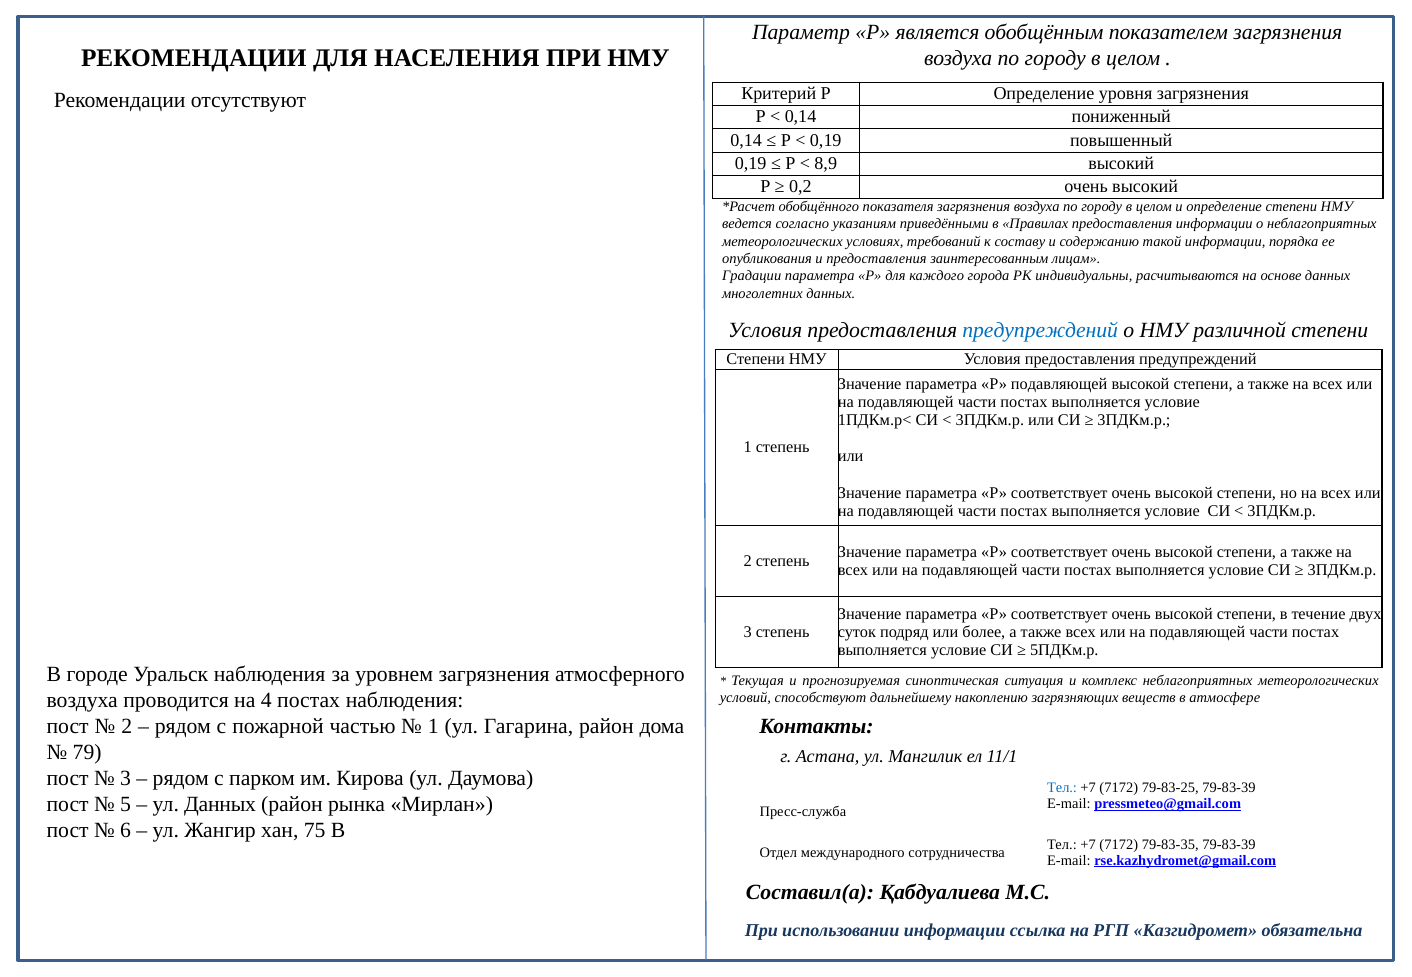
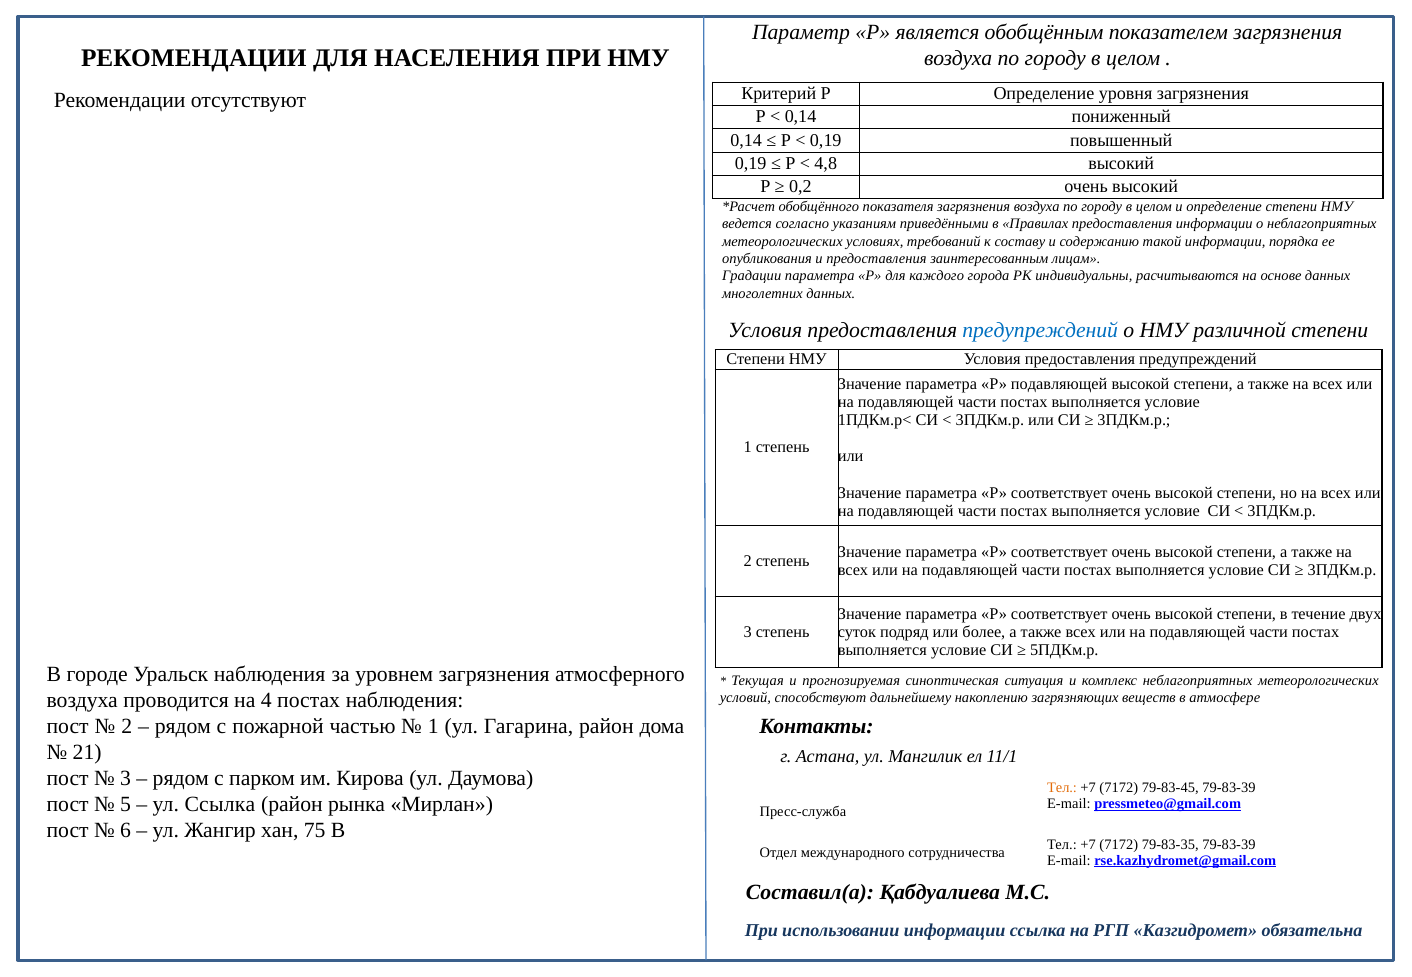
8,9: 8,9 -> 4,8
79: 79 -> 21
Тел at (1062, 788) colour: blue -> orange
79-83-25: 79-83-25 -> 79-83-45
ул Данных: Данных -> Ссылка
